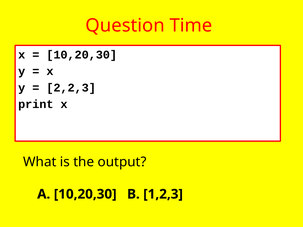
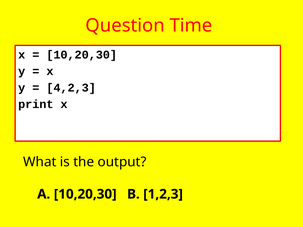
2,2,3: 2,2,3 -> 4,2,3
